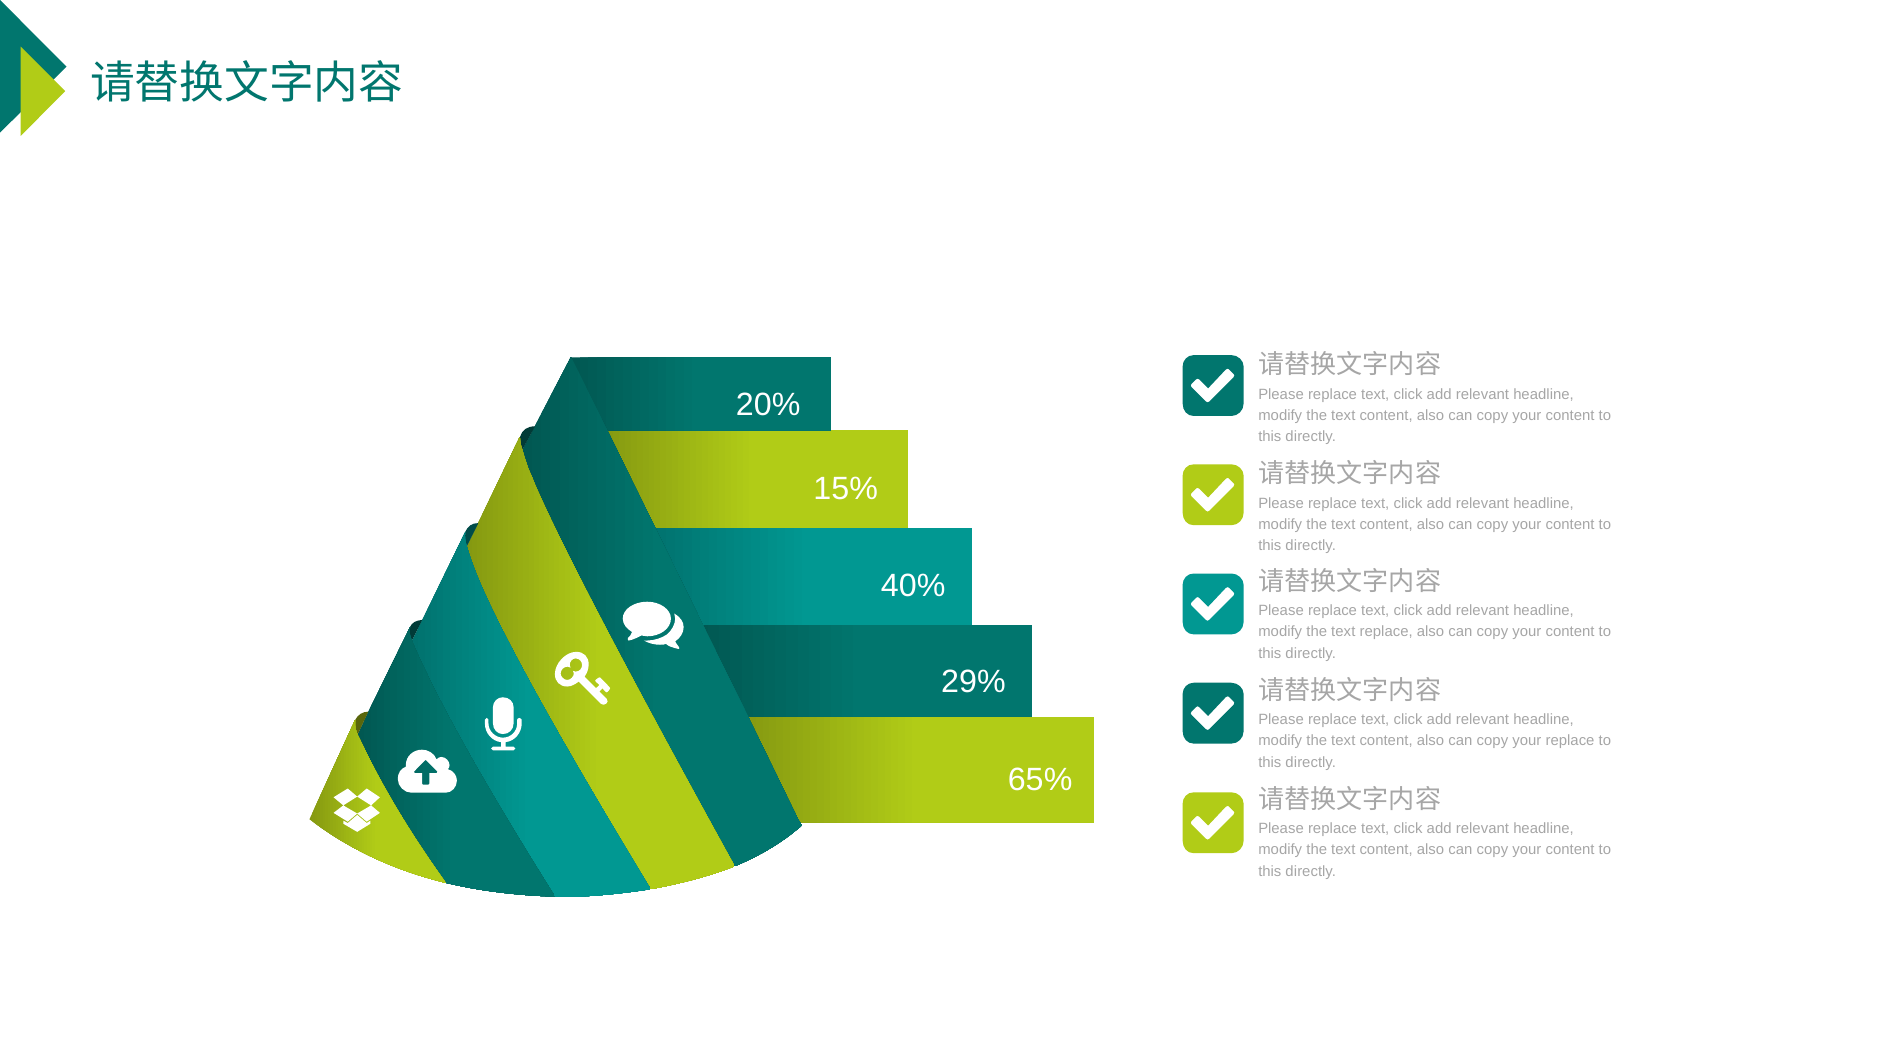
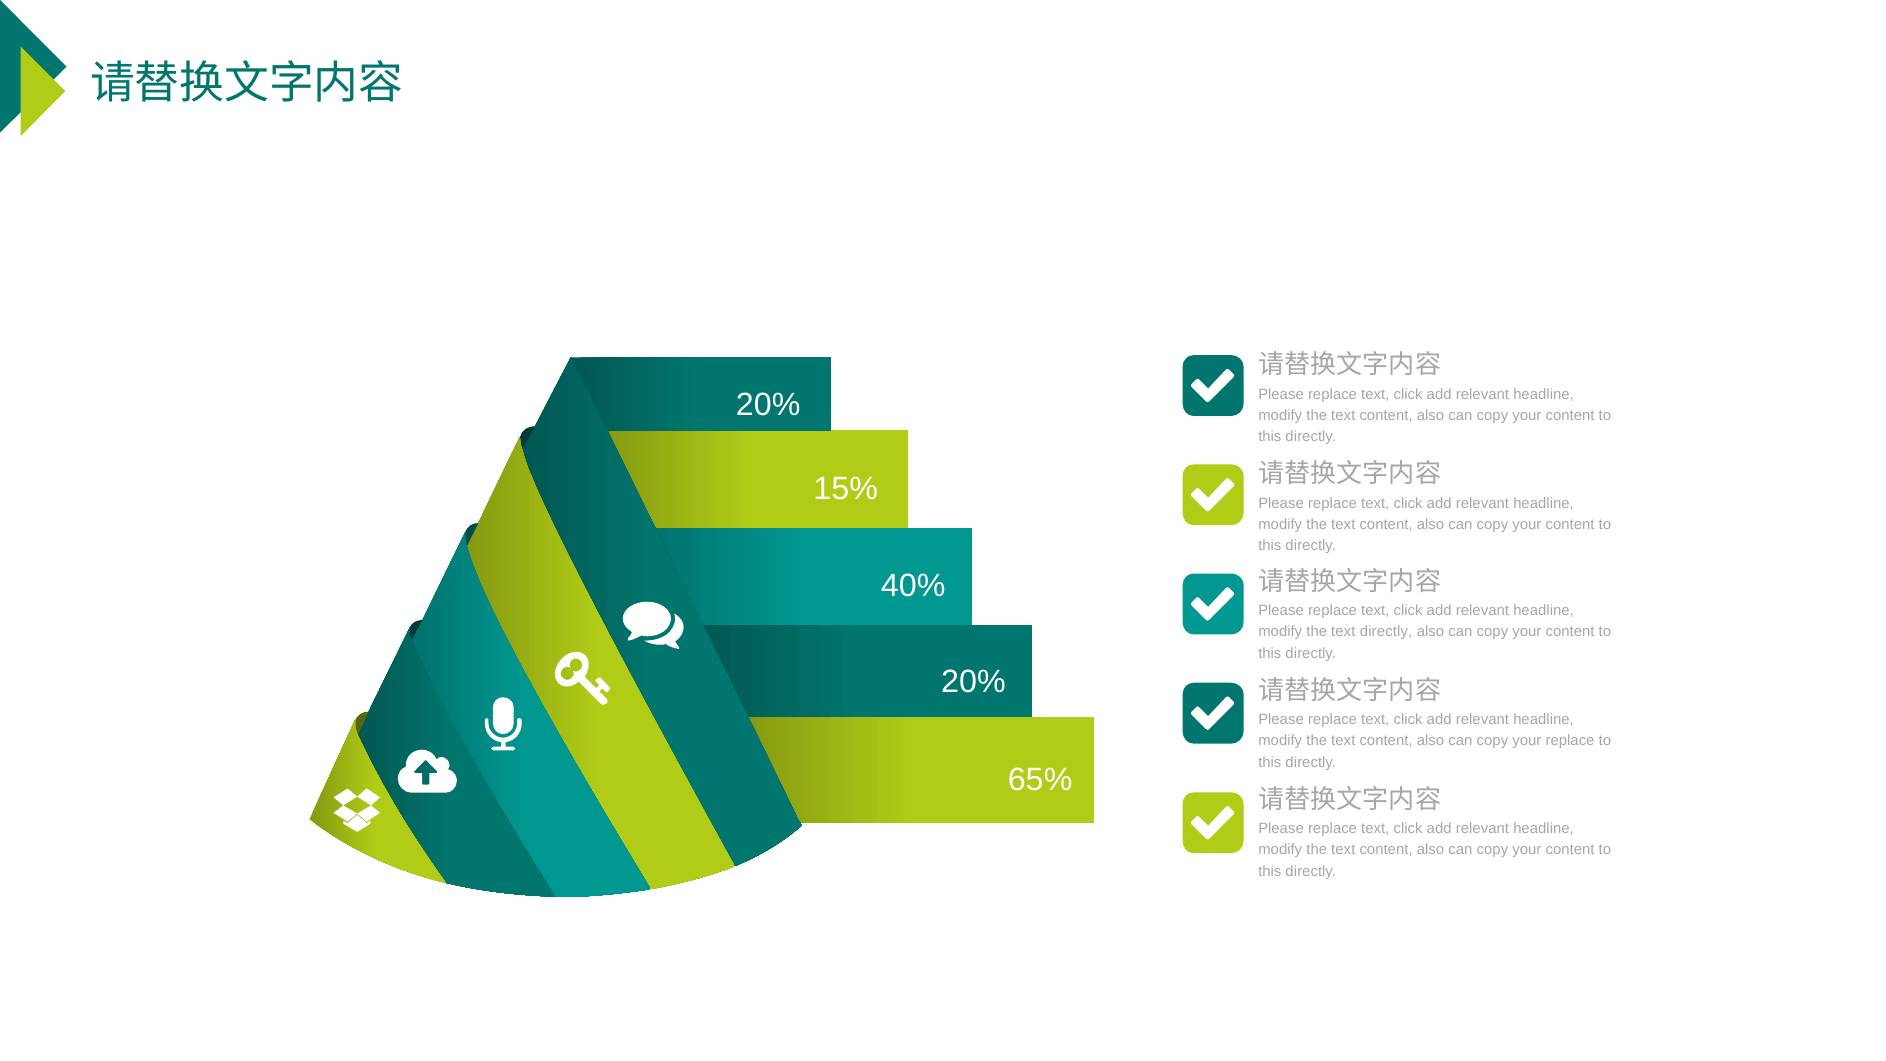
text replace: replace -> directly
29% at (973, 682): 29% -> 20%
